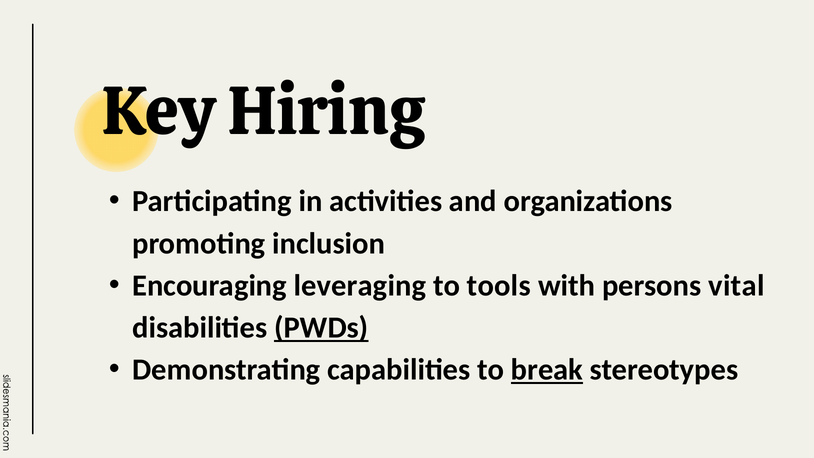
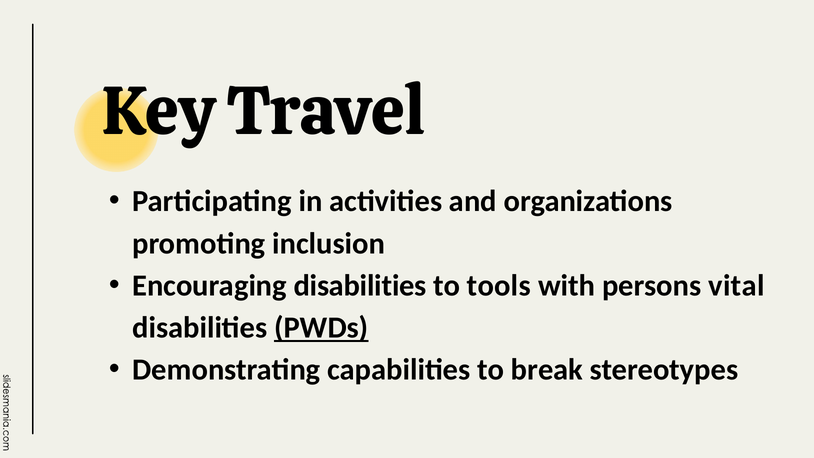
Hiring: Hiring -> Travel
Encouraging leveraging: leveraging -> disabilities
break underline: present -> none
